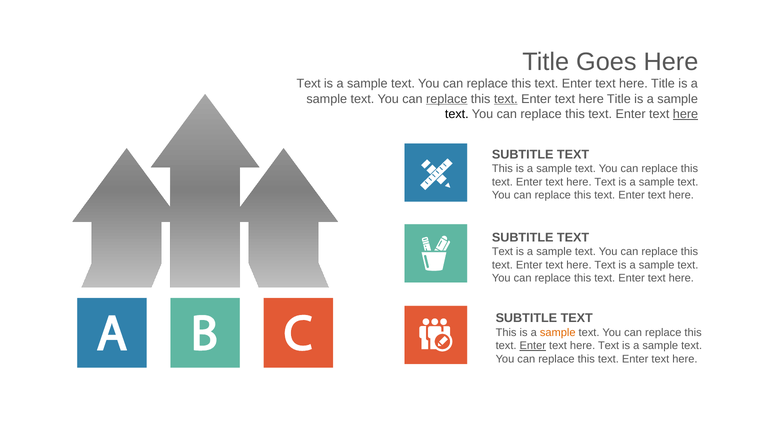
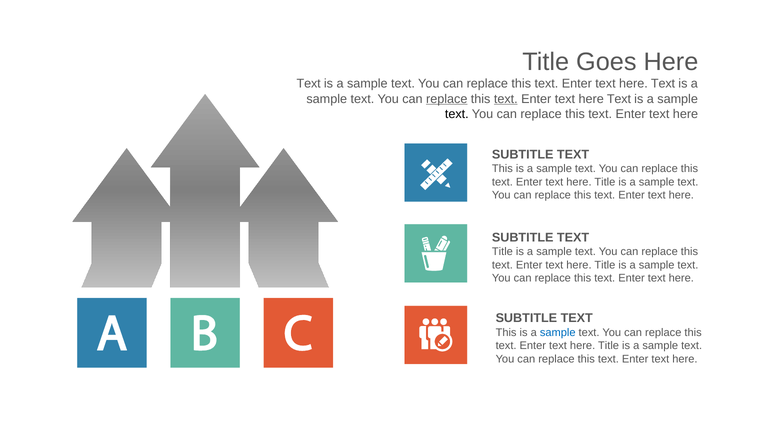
Title at (663, 84): Title -> Text
Title at (619, 99): Title -> Text
here at (685, 114) underline: present -> none
Text at (605, 182): Text -> Title
Text at (502, 252): Text -> Title
Text at (605, 265): Text -> Title
sample at (558, 333) colour: orange -> blue
Enter at (533, 346) underline: present -> none
Text at (609, 346): Text -> Title
